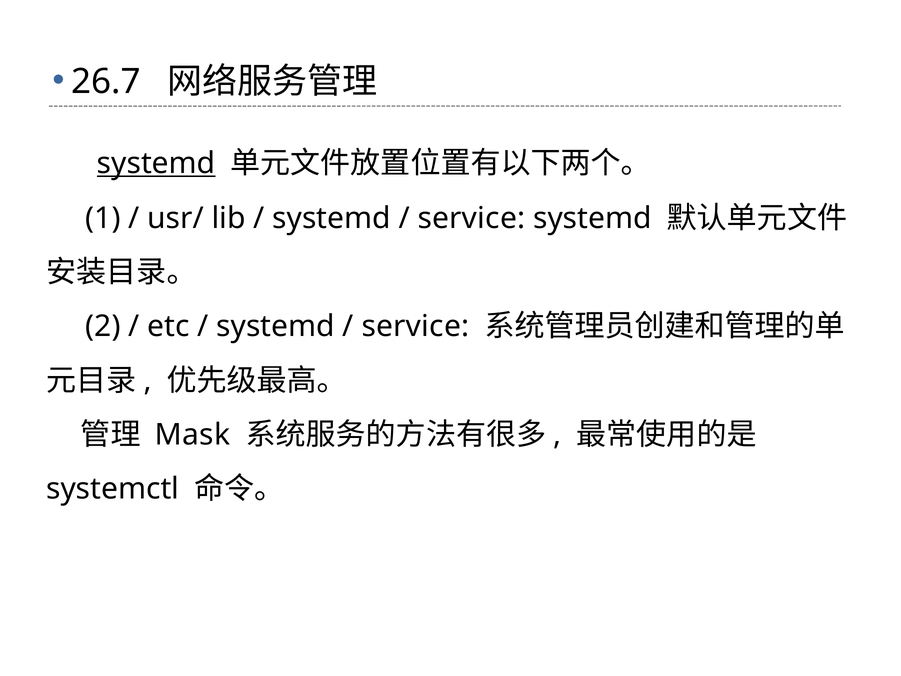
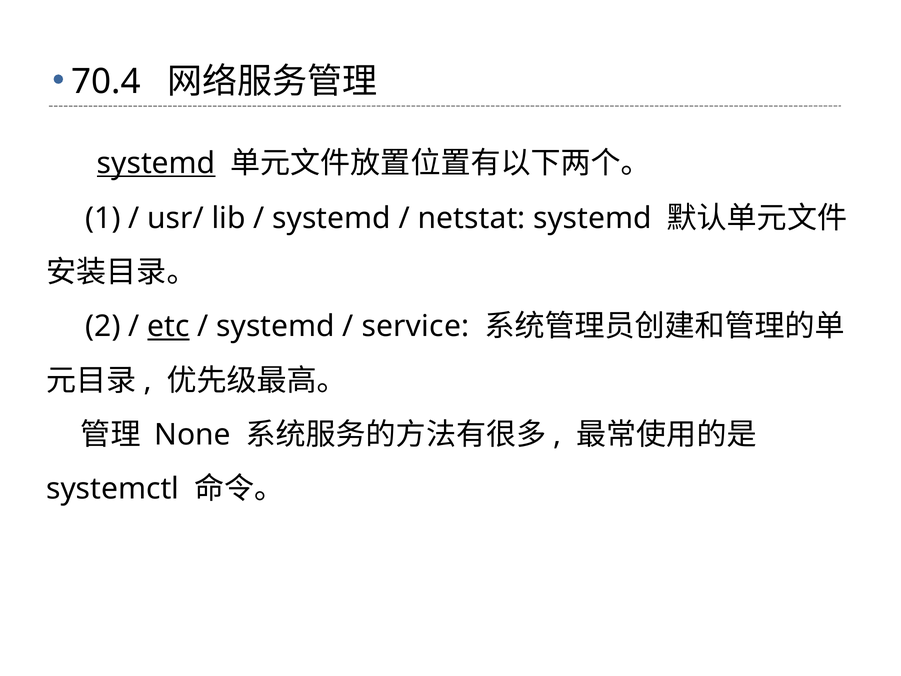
26.7: 26.7 -> 70.4
service at (471, 218): service -> netstat
etc underline: none -> present
Mask: Mask -> None
